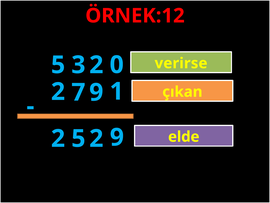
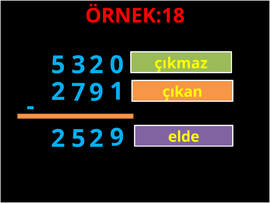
ÖRNEK:12: ÖRNEK:12 -> ÖRNEK:18
verirse: verirse -> çıkmaz
